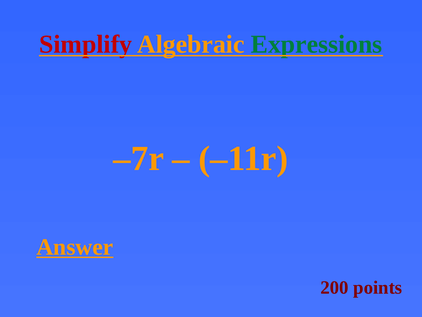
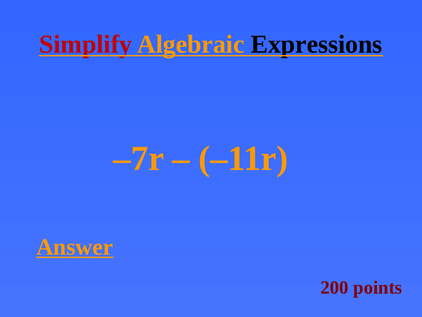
Expressions colour: green -> black
